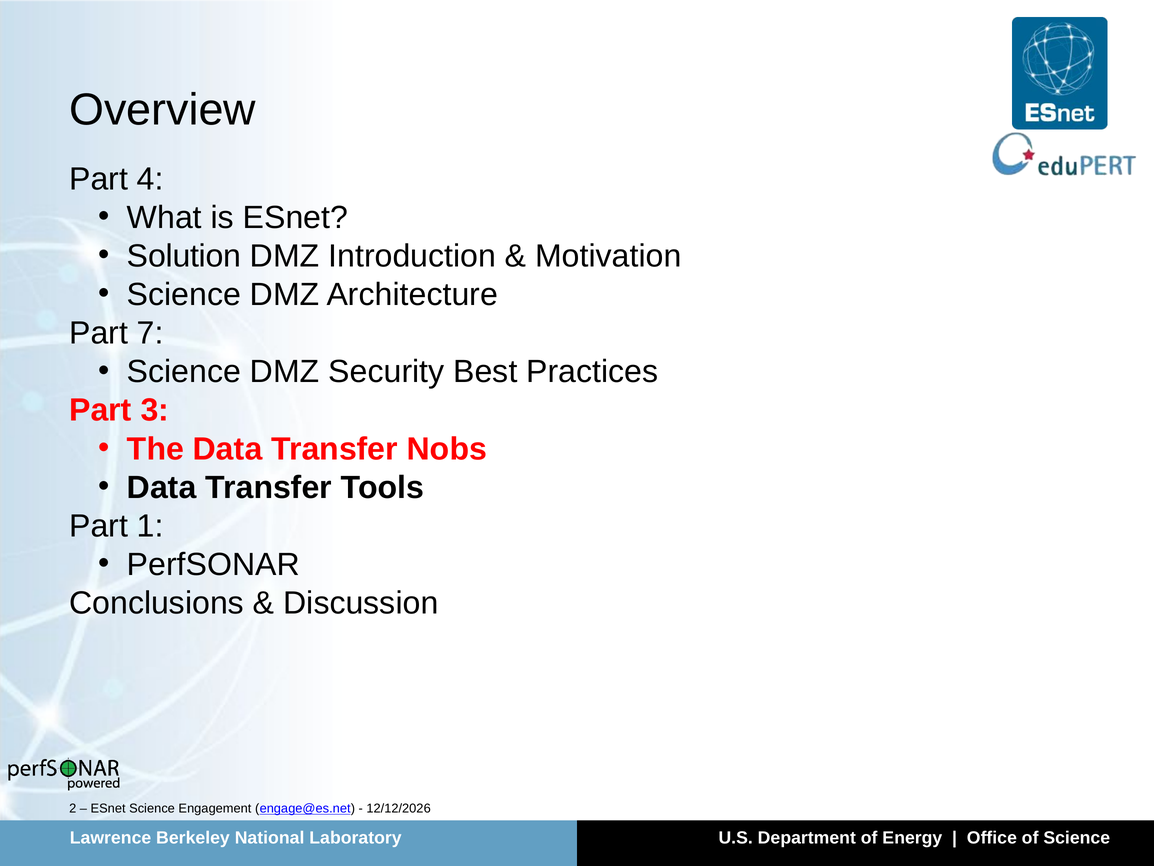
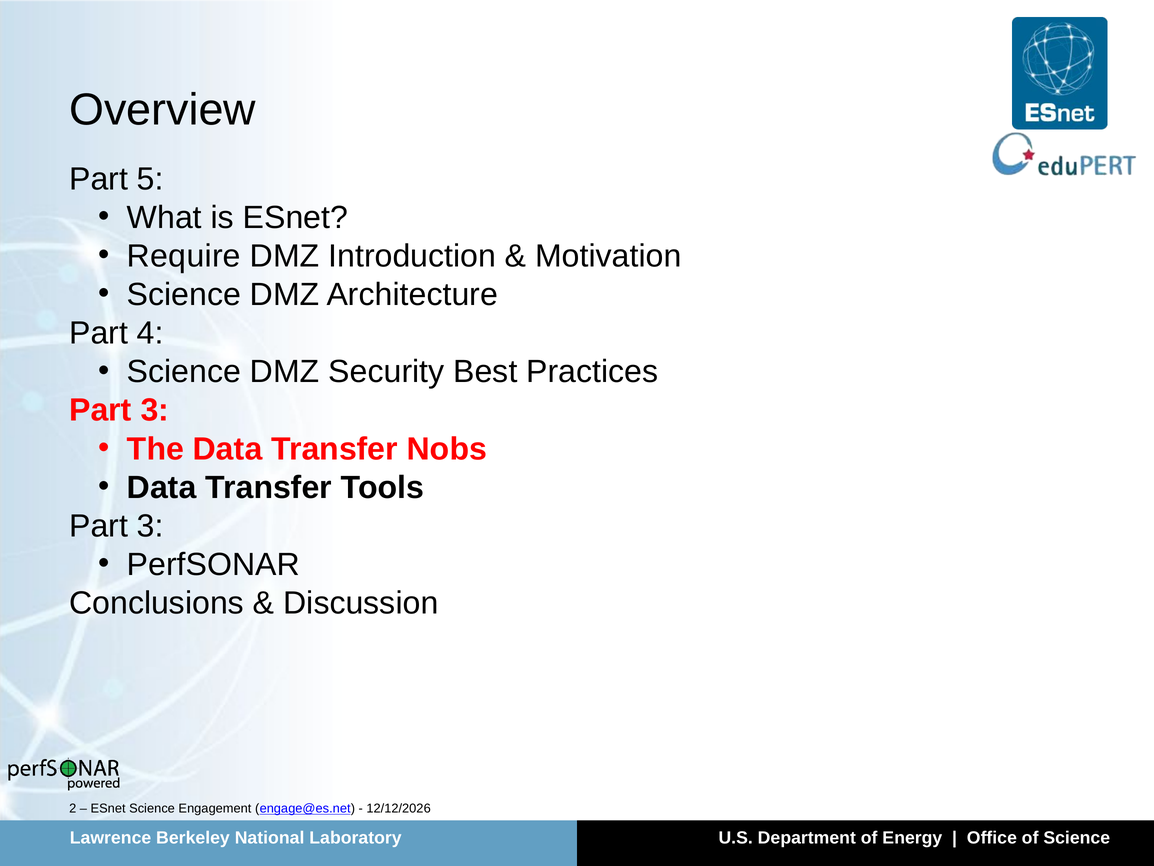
4: 4 -> 5
Solution: Solution -> Require
7: 7 -> 4
1 at (150, 526): 1 -> 3
